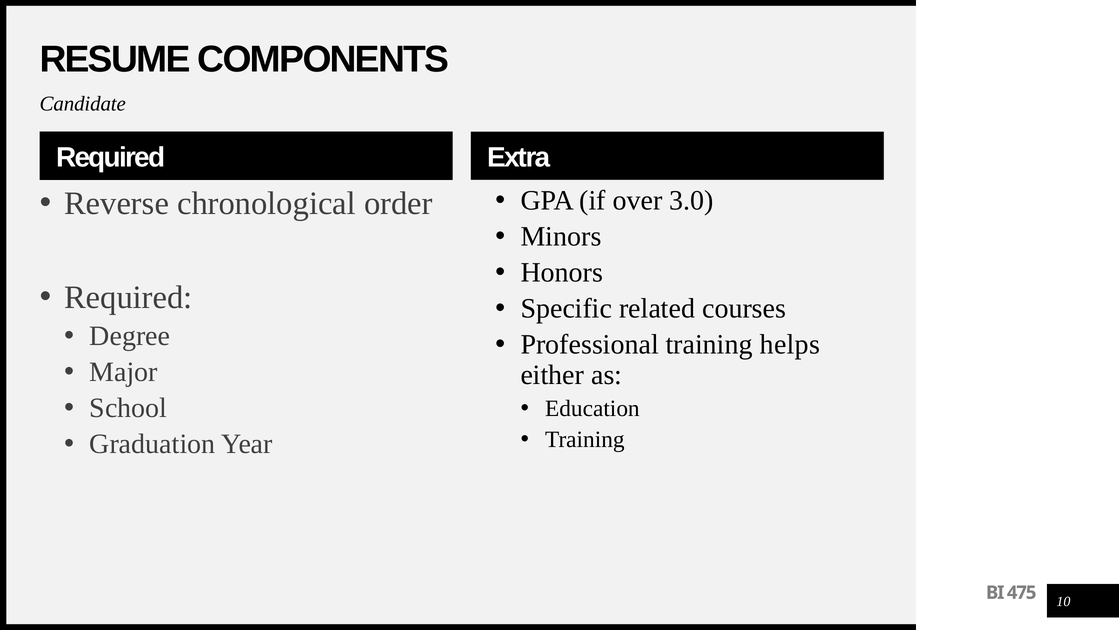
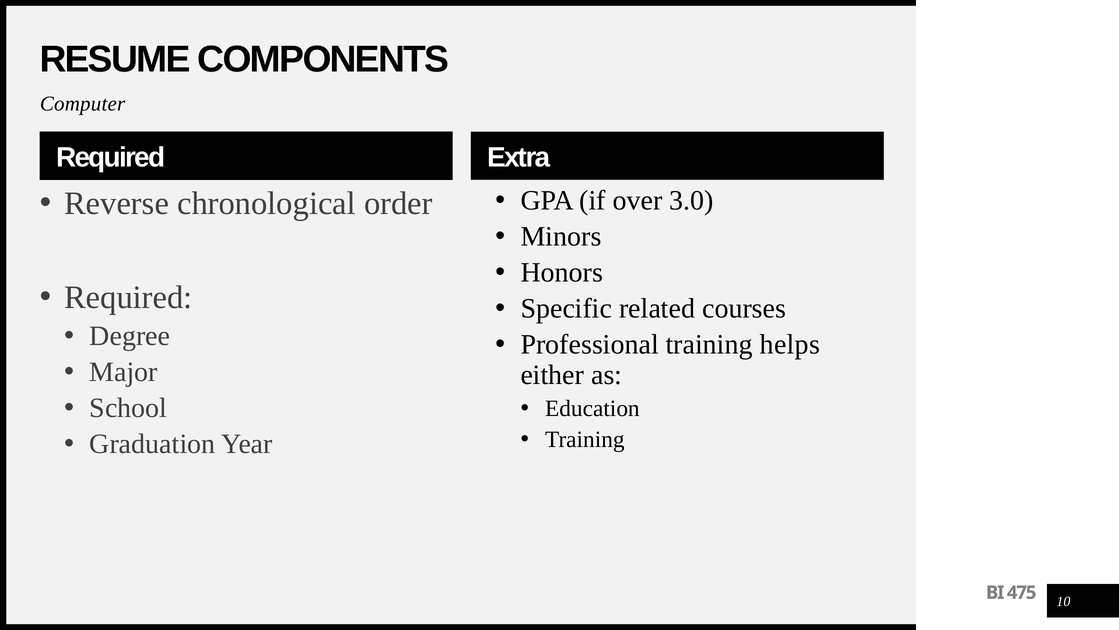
Candidate: Candidate -> Computer
